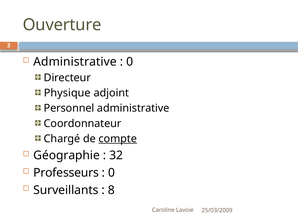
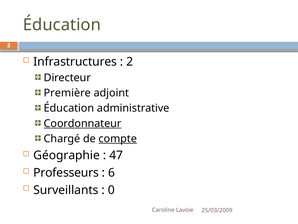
Ouverture at (62, 25): Ouverture -> Éducation
Administrative at (75, 62): Administrative -> Infrastructures
0 at (130, 62): 0 -> 2
Physique: Physique -> Première
Personnel at (69, 108): Personnel -> Éducation
Coordonnateur underline: none -> present
32: 32 -> 47
0 at (112, 172): 0 -> 6
8: 8 -> 0
